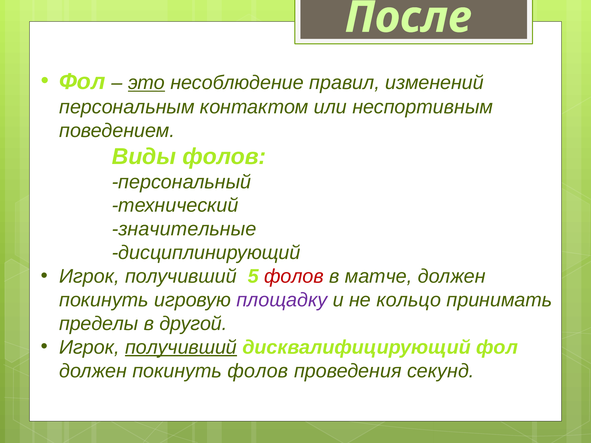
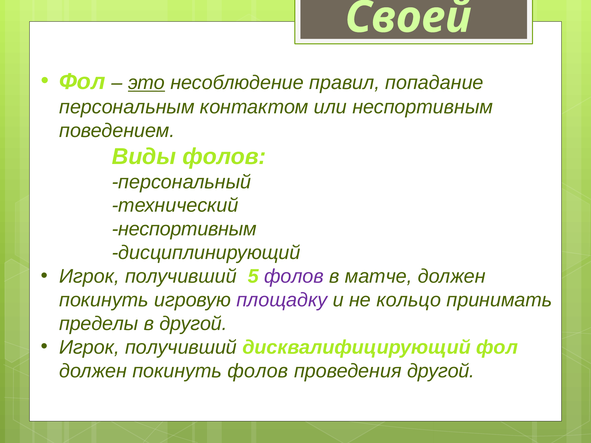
После: После -> Своей
изменений: изменений -> попадание
значительные at (184, 229): значительные -> неспортивным
фолов at (294, 277) colour: red -> purple
получивший at (181, 347) underline: present -> none
проведения секунд: секунд -> другой
